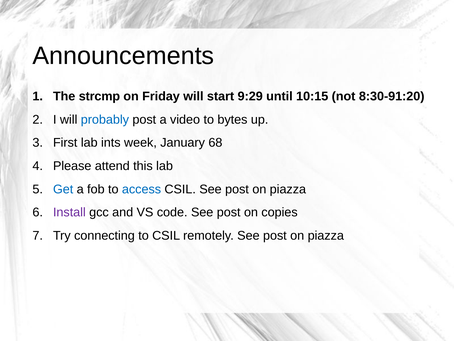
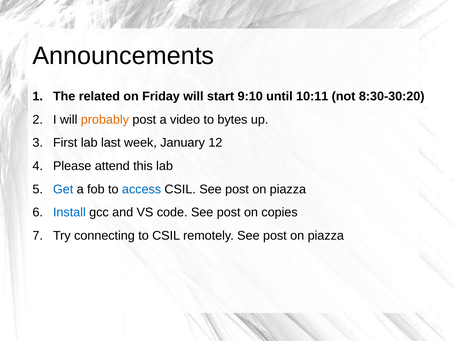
strcmp: strcmp -> related
9:29: 9:29 -> 9:10
10:15: 10:15 -> 10:11
8:30-91:20: 8:30-91:20 -> 8:30-30:20
probably colour: blue -> orange
ints: ints -> last
68: 68 -> 12
Install colour: purple -> blue
